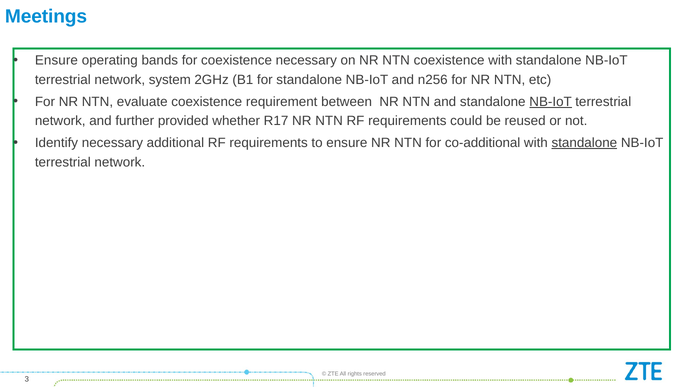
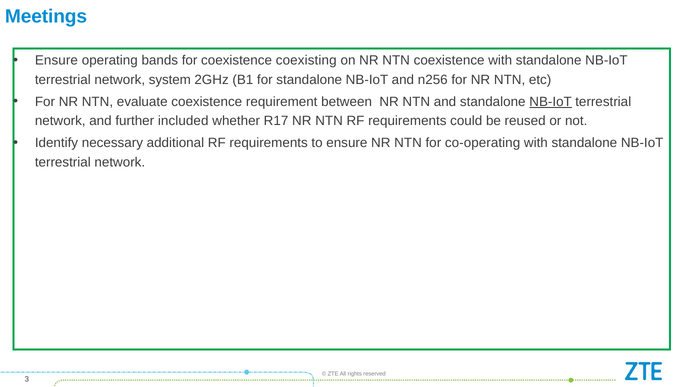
coexistence necessary: necessary -> coexisting
provided: provided -> included
co-additional: co-additional -> co-operating
standalone at (584, 143) underline: present -> none
